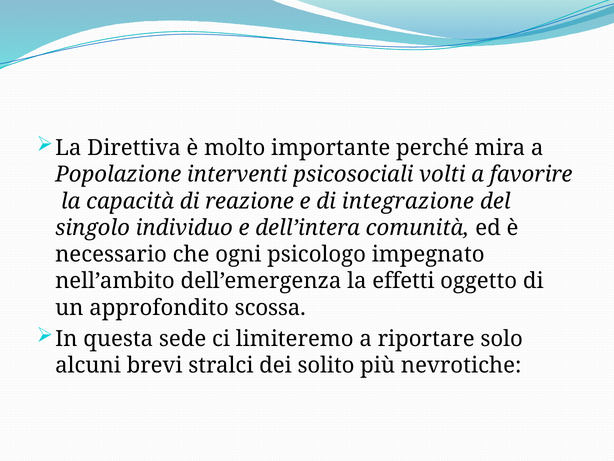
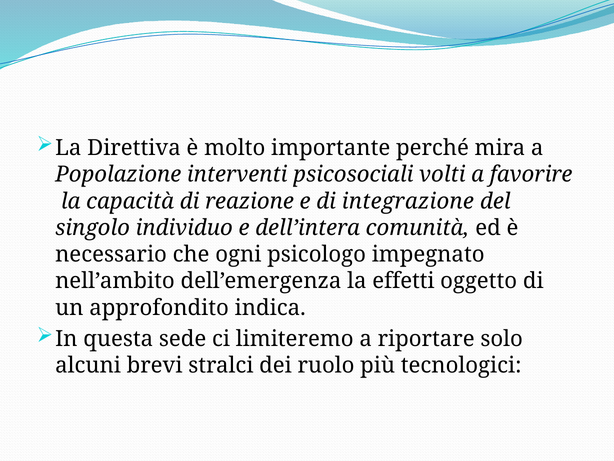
scossa: scossa -> indica
solito: solito -> ruolo
nevrotiche: nevrotiche -> tecnologici
